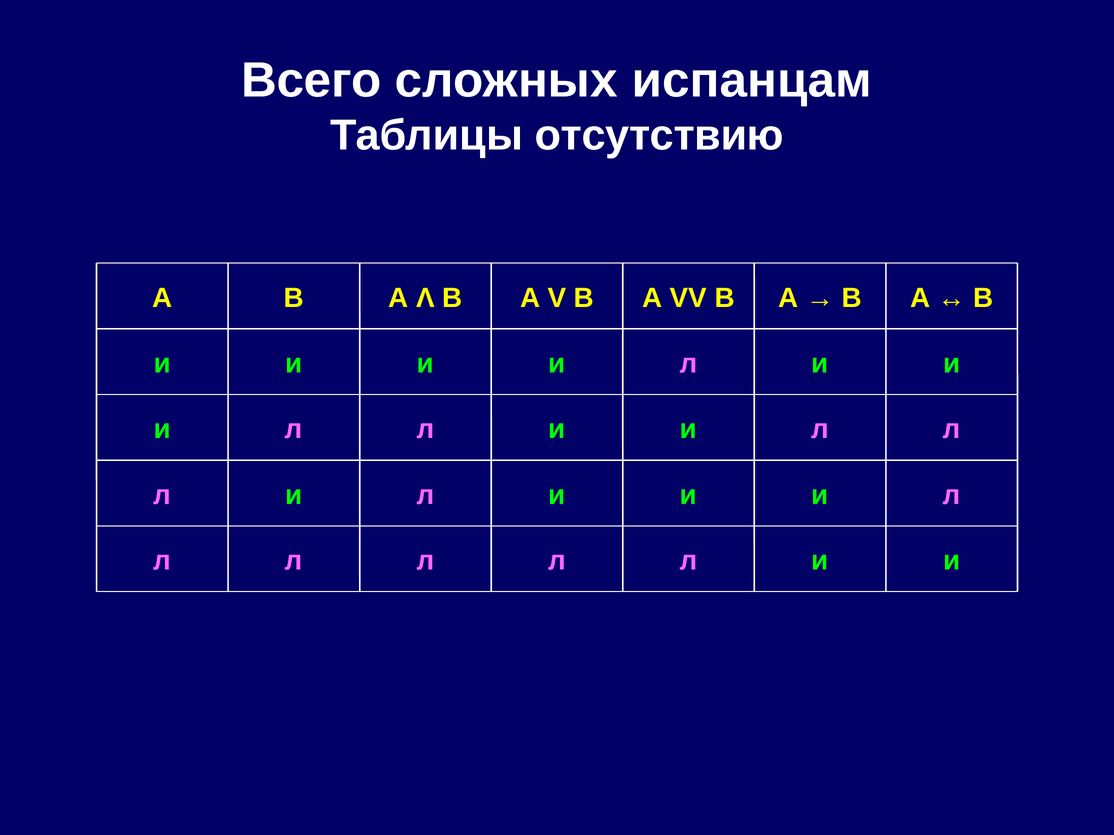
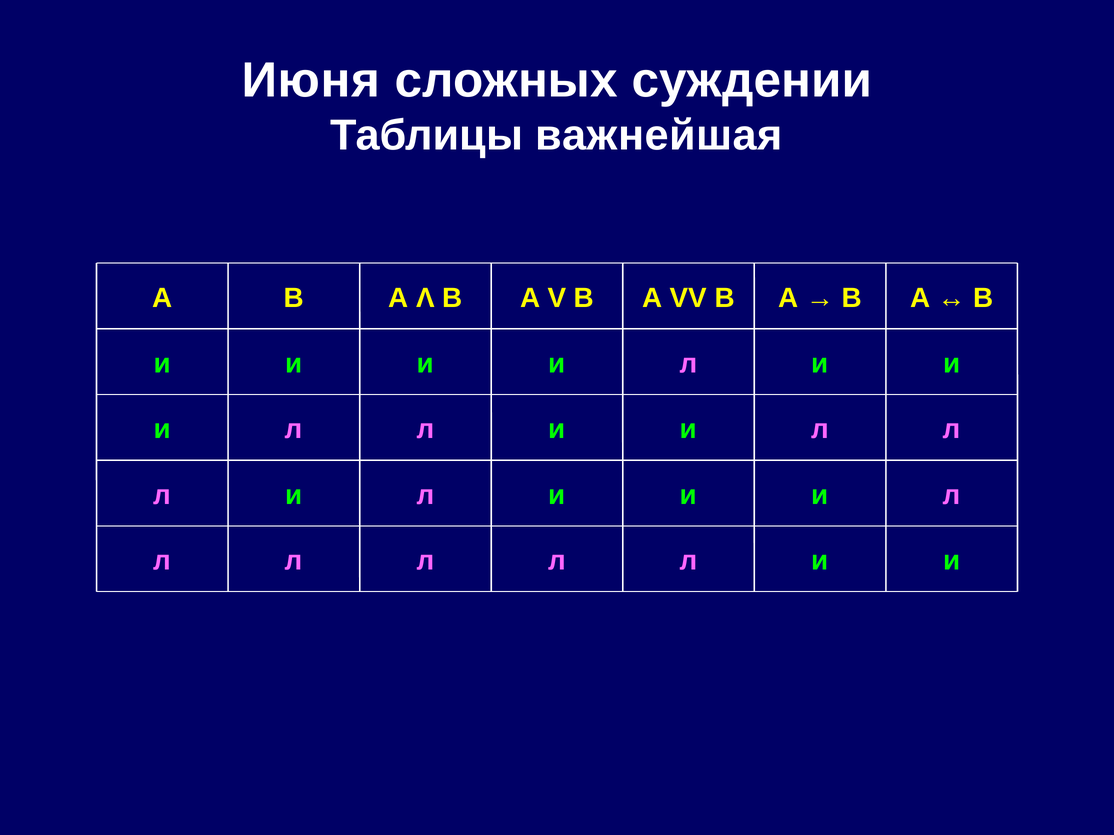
Всего: Всего -> Июня
испанцам: испанцам -> суждении
отсутствию: отсутствию -> важнейшая
